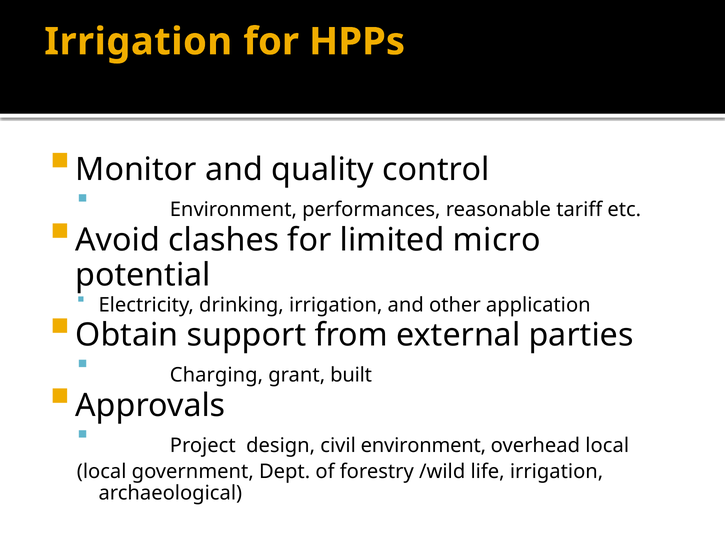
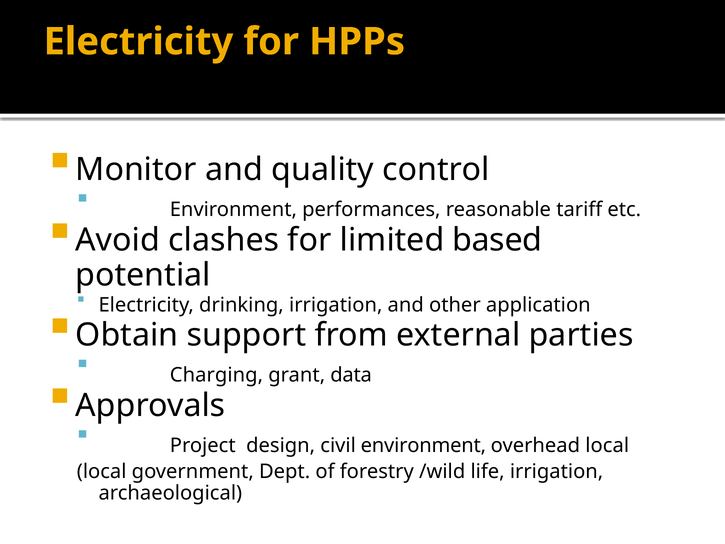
Irrigation at (138, 42): Irrigation -> Electricity
micro: micro -> based
built: built -> data
